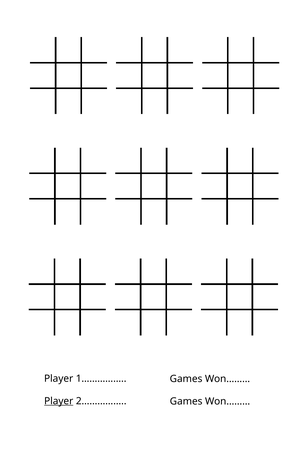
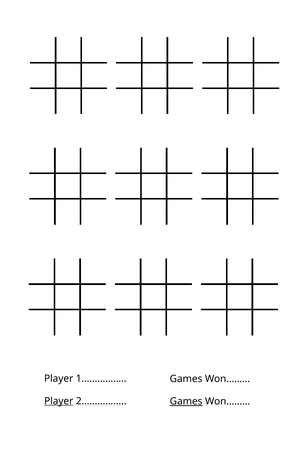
Games at (186, 401) underline: none -> present
